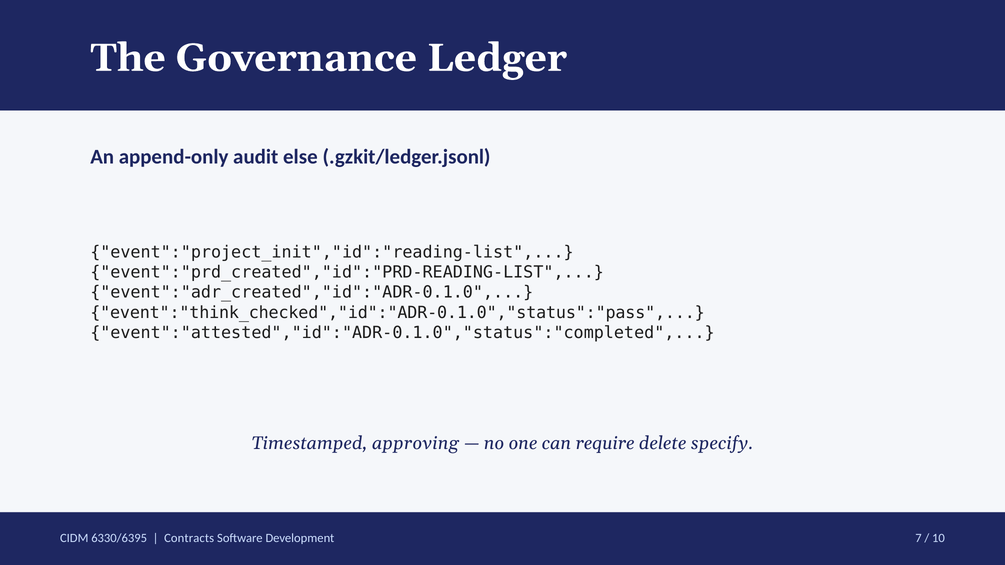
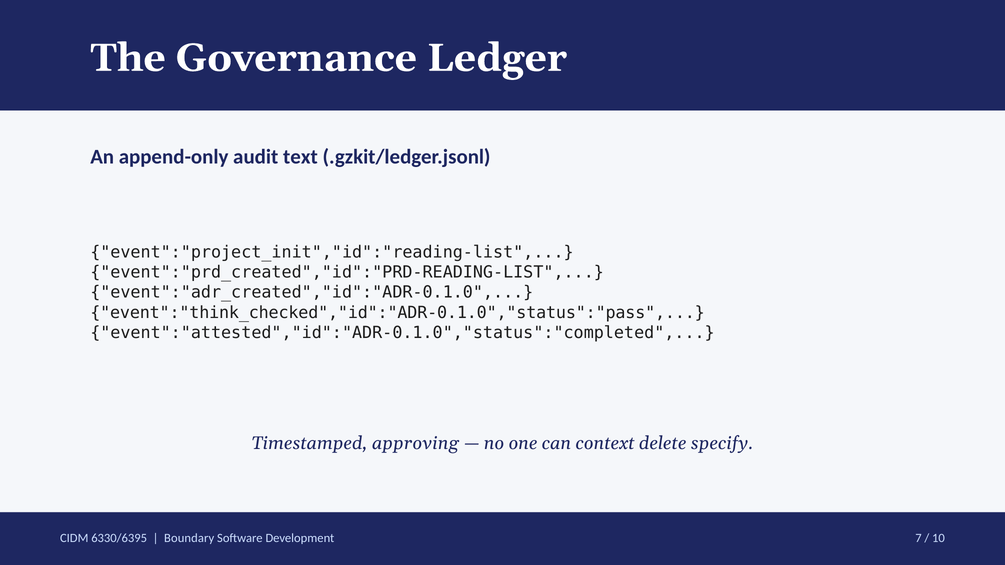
else: else -> text
require: require -> context
Contracts: Contracts -> Boundary
